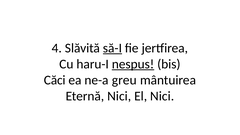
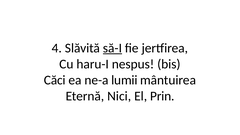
nespus underline: present -> none
greu: greu -> lumii
El Nici: Nici -> Prin
